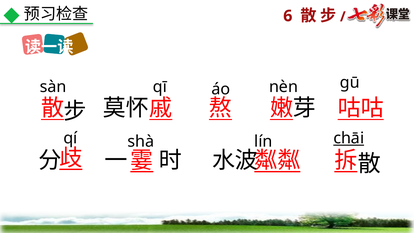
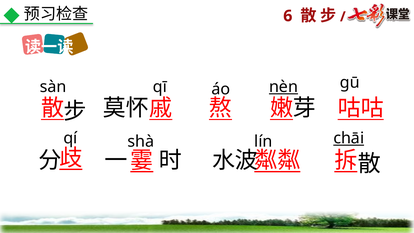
nèn underline: none -> present
